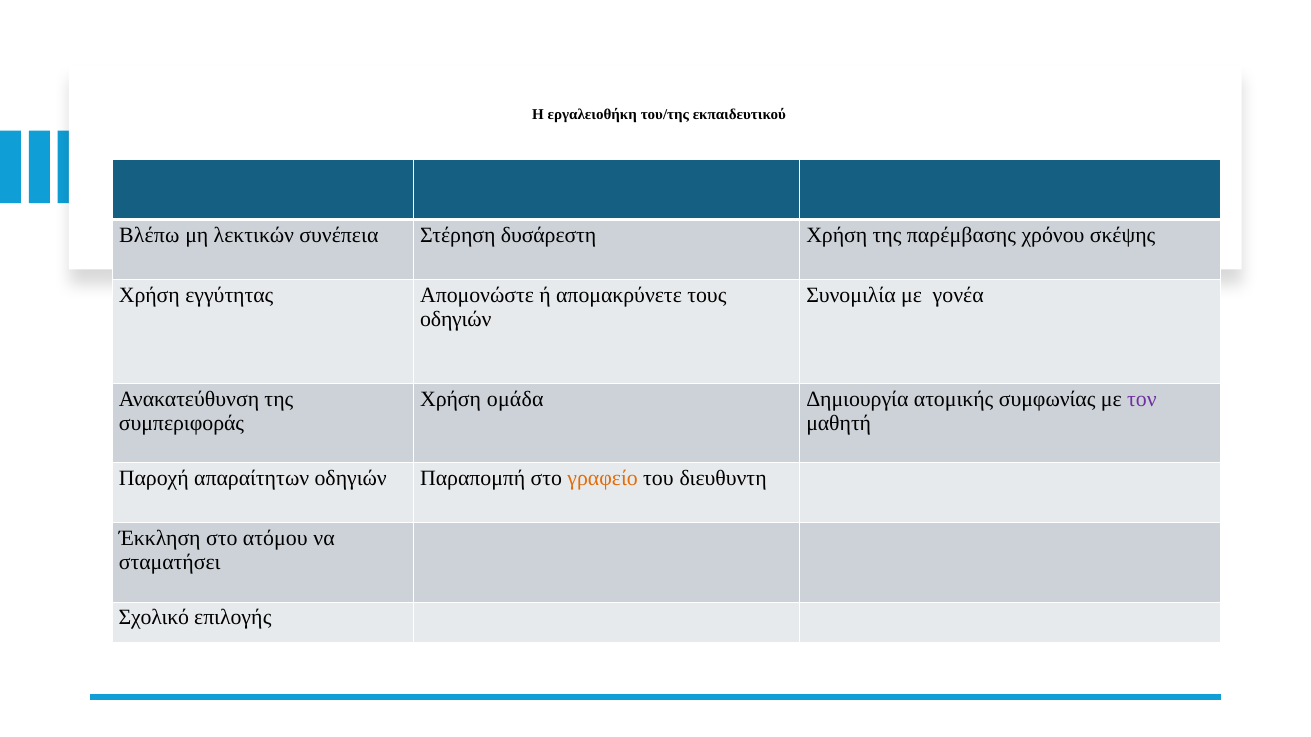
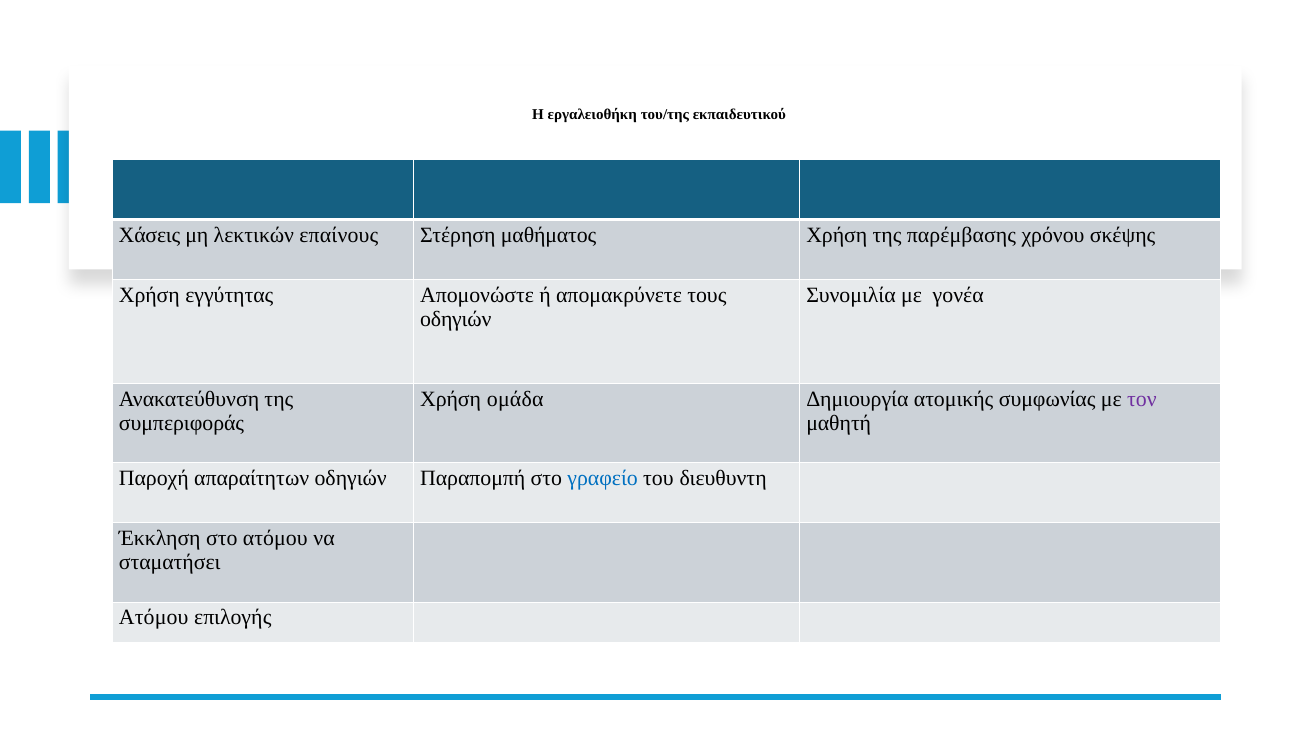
Βλέπω: Βλέπω -> Χάσεις
συνέπεια: συνέπεια -> επαίνους
δυσάρεστη: δυσάρεστη -> μαθήματος
γραφείο colour: orange -> blue
Σχολικό at (154, 618): Σχολικό -> Ατόμου
